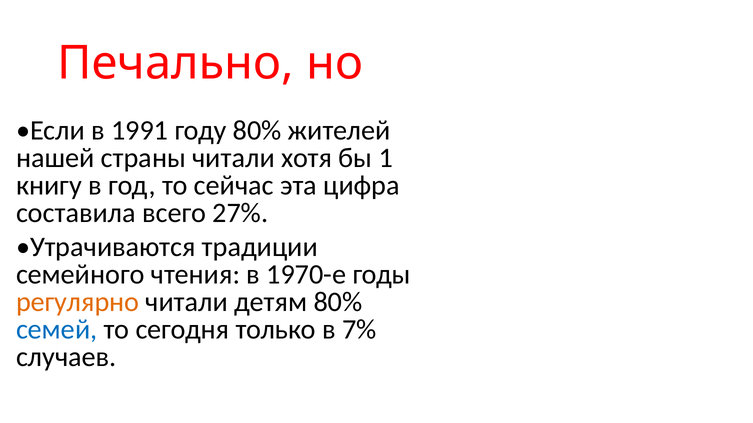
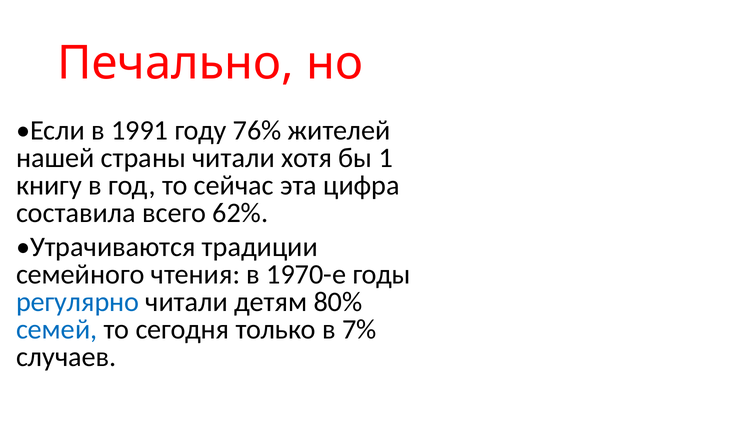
году 80%: 80% -> 76%
27%: 27% -> 62%
регулярно colour: orange -> blue
